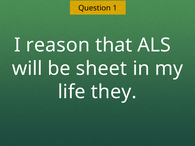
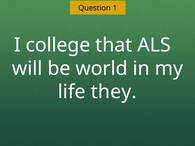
reason: reason -> college
sheet: sheet -> world
